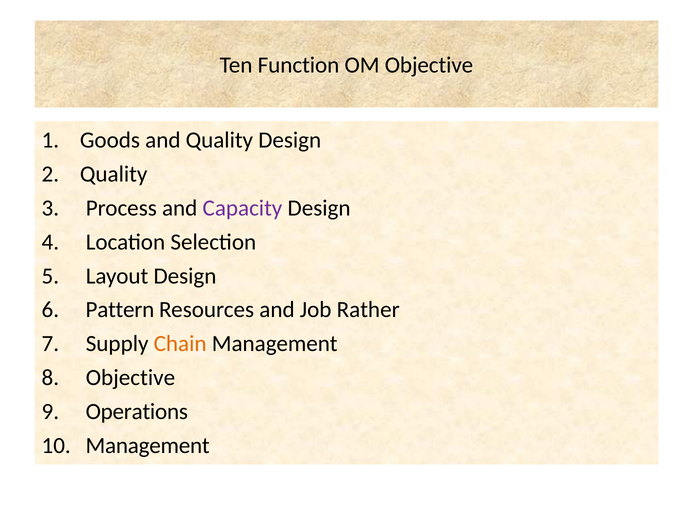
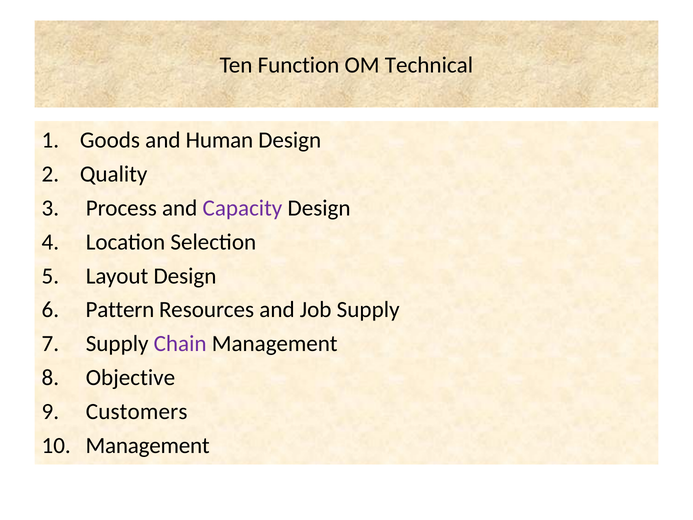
OM Objective: Objective -> Technical
and Quality: Quality -> Human
Job Rather: Rather -> Supply
Chain colour: orange -> purple
Operations: Operations -> Customers
